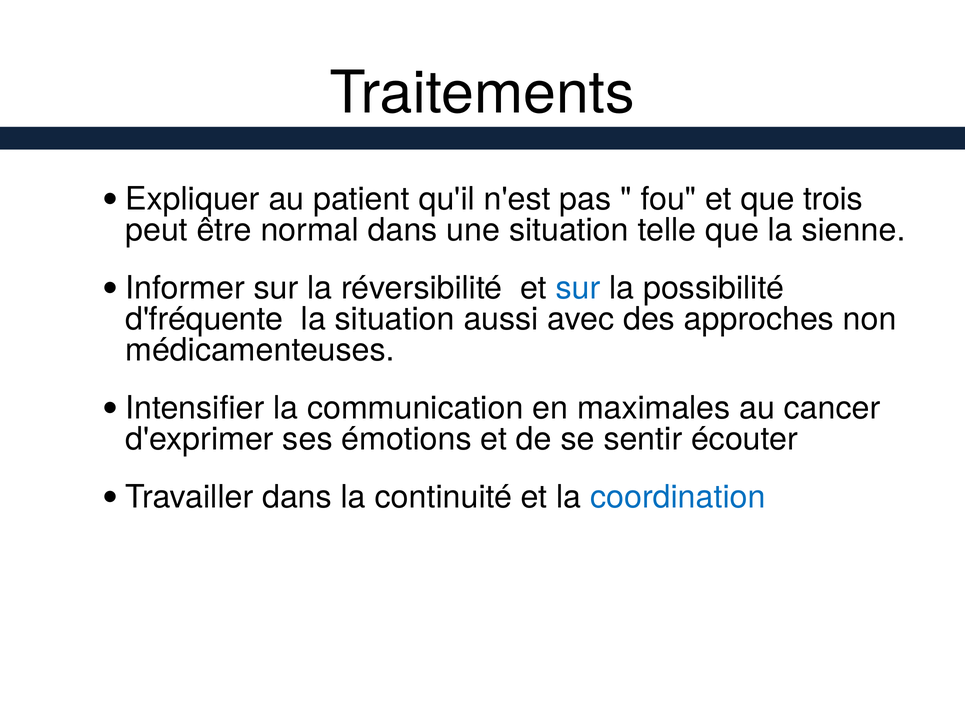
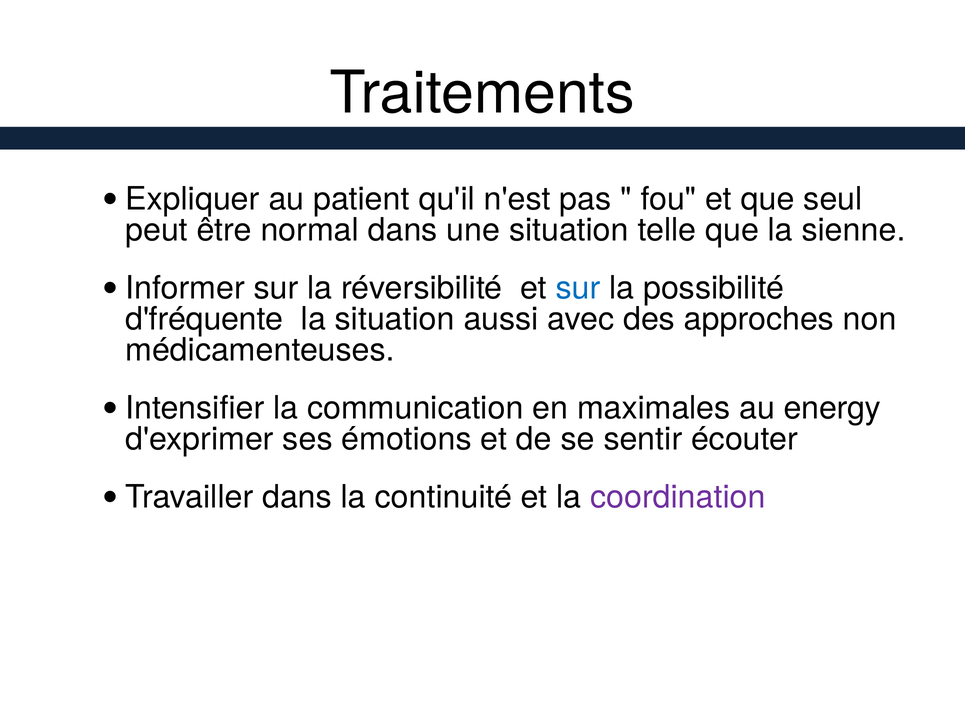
trois: trois -> seul
cancer: cancer -> energy
coordination colour: blue -> purple
